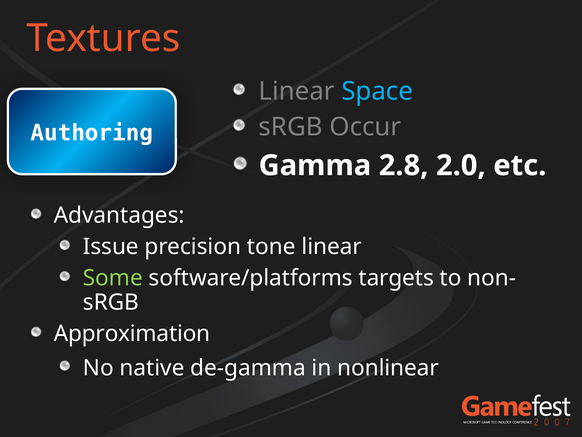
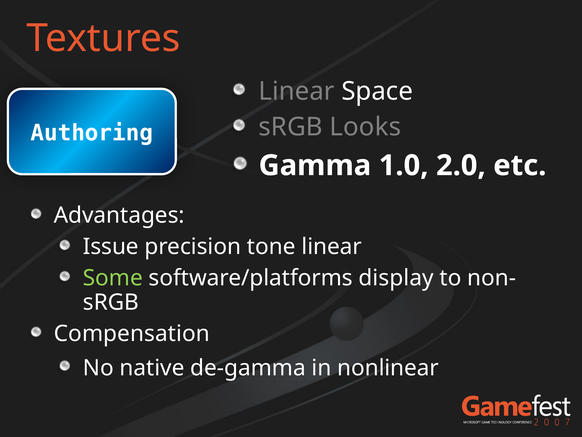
Space colour: light blue -> white
Occur: Occur -> Looks
2.8: 2.8 -> 1.0
targets: targets -> display
Approximation: Approximation -> Compensation
